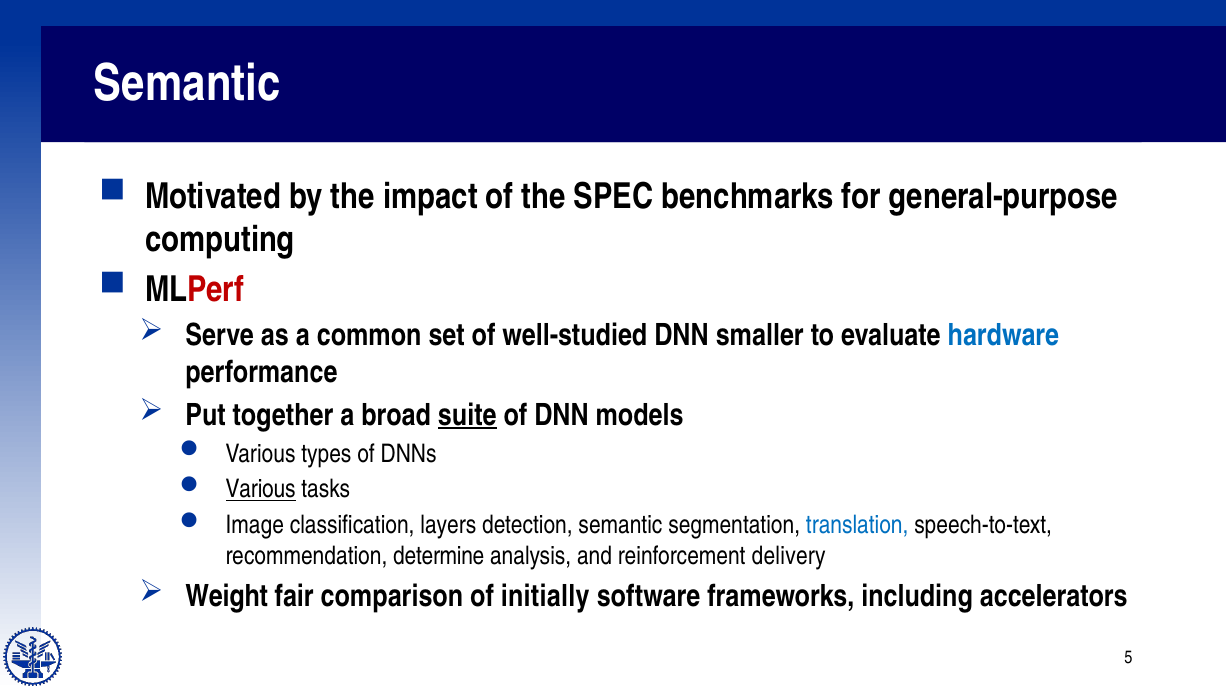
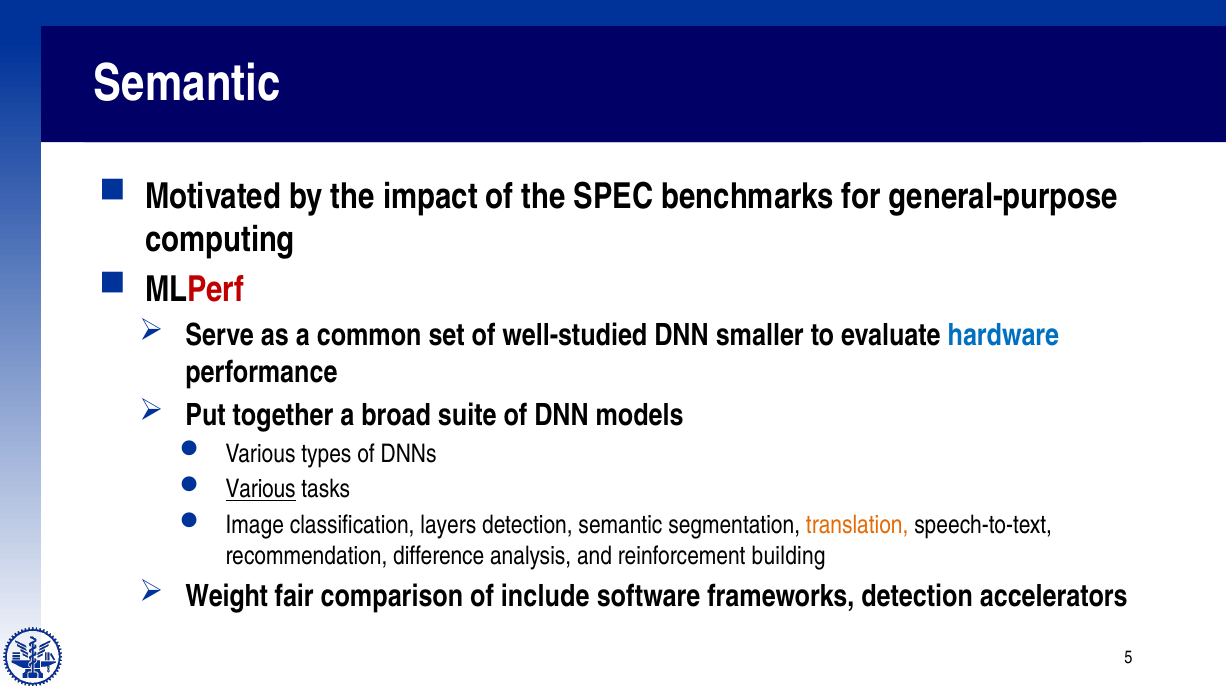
suite underline: present -> none
translation colour: blue -> orange
determine: determine -> difference
delivery: delivery -> building
initially: initially -> include
frameworks including: including -> detection
